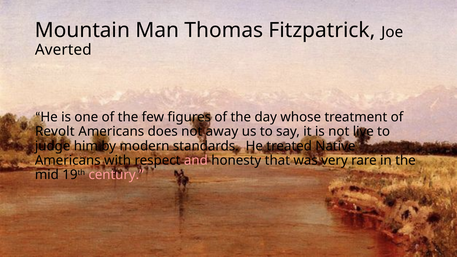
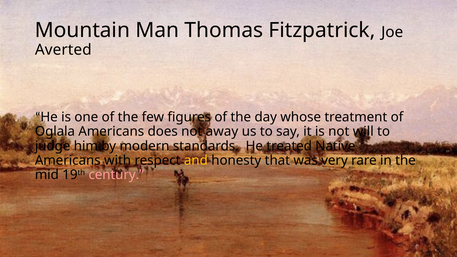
Revolt: Revolt -> Oglala
live: live -> will
and colour: pink -> yellow
